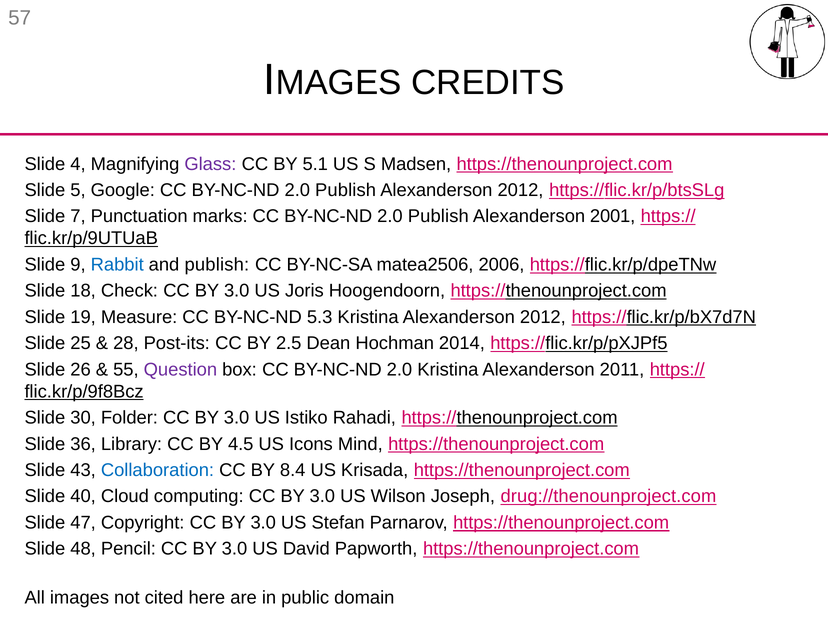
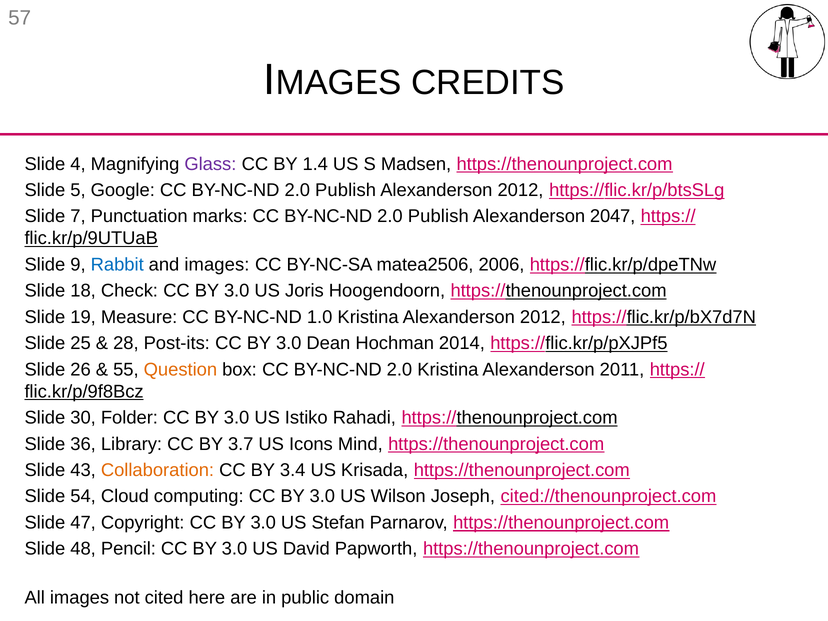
5.1: 5.1 -> 1.4
2001: 2001 -> 2047
and publish: publish -> images
5.3: 5.3 -> 1.0
Post-its CC BY 2.5: 2.5 -> 3.0
Question colour: purple -> orange
4.5: 4.5 -> 3.7
Collaboration colour: blue -> orange
8.4: 8.4 -> 3.4
40: 40 -> 54
drug://thenounproject.com: drug://thenounproject.com -> cited://thenounproject.com
